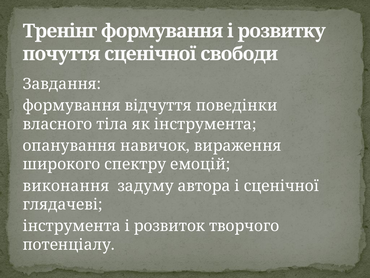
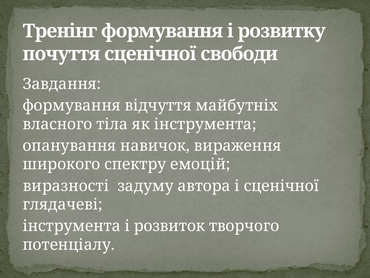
поведінки: поведінки -> майбутніх
виконання: виконання -> виразності
